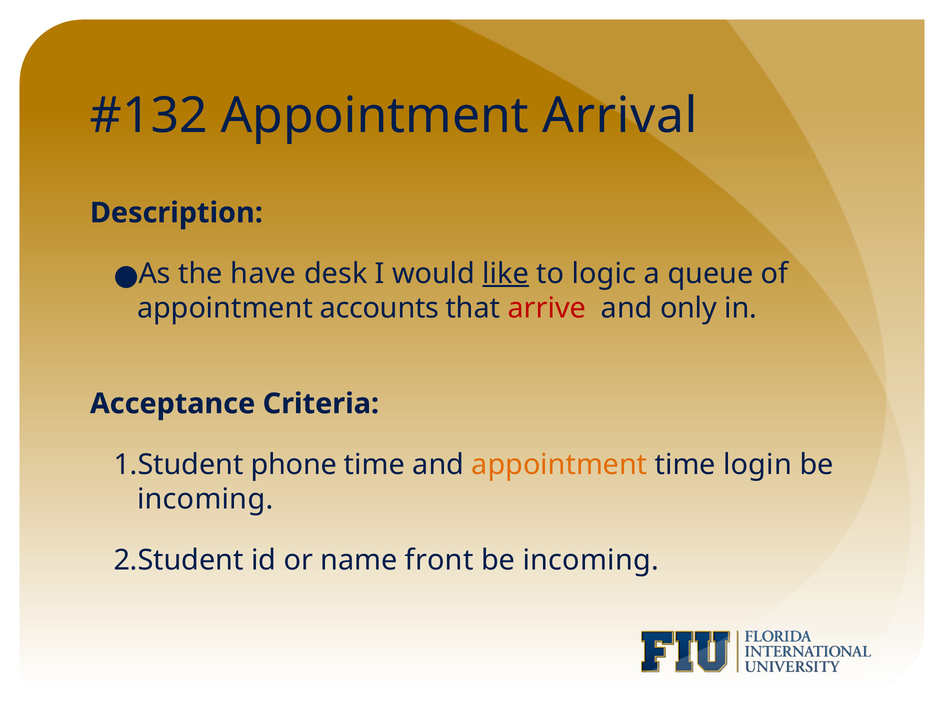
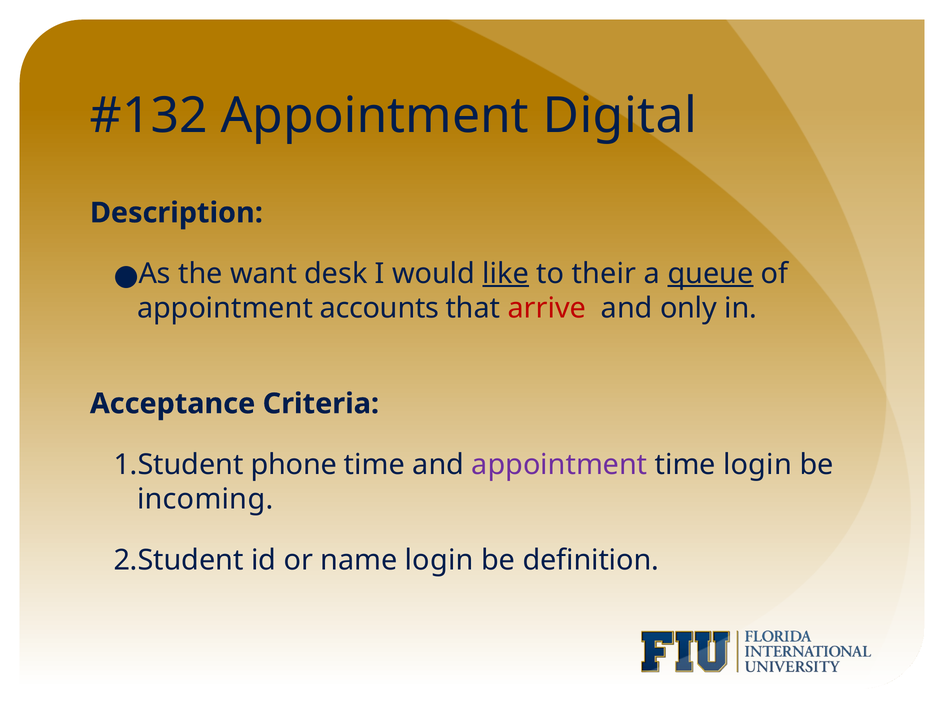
Arrival: Arrival -> Digital
have: have -> want
logic: logic -> their
queue underline: none -> present
appointment at (559, 465) colour: orange -> purple
name front: front -> login
incoming at (591, 560): incoming -> definition
